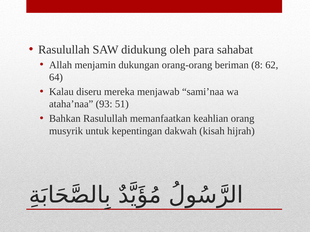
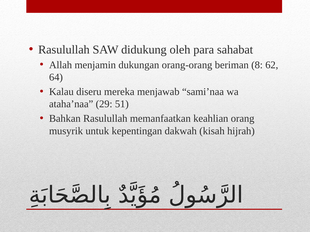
93: 93 -> 29
